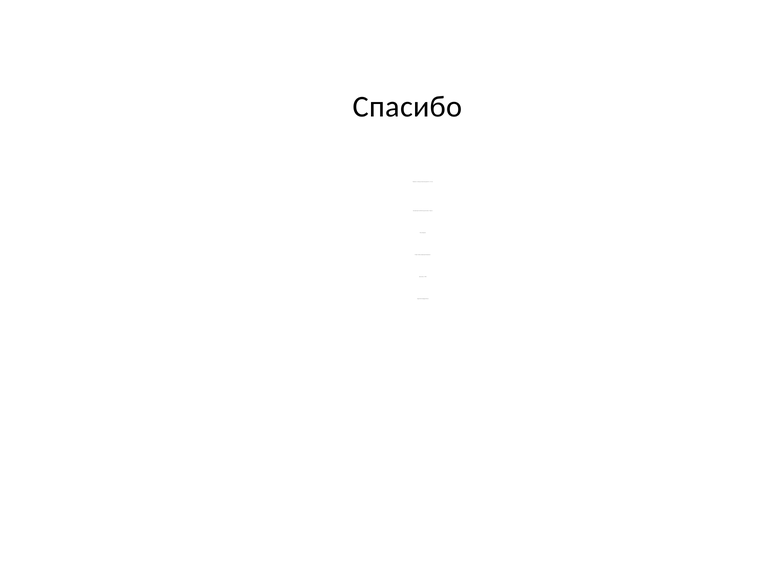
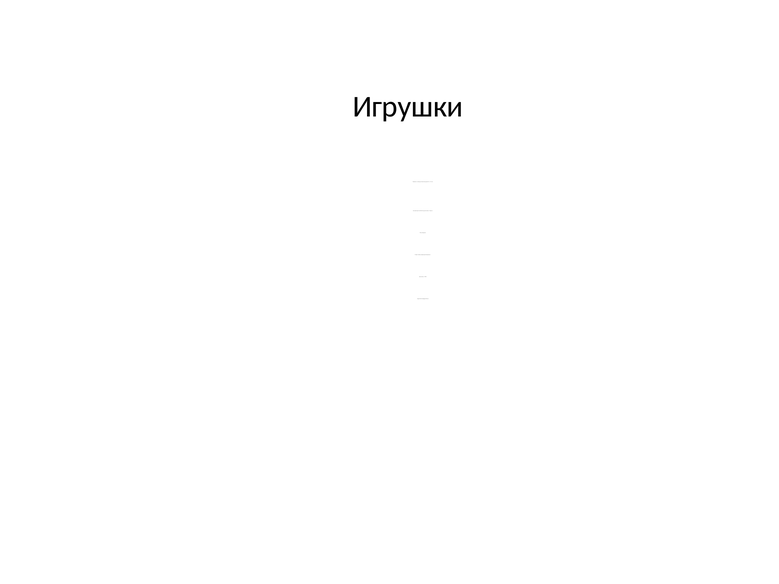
Спасибо: Спасибо -> Игрушки
